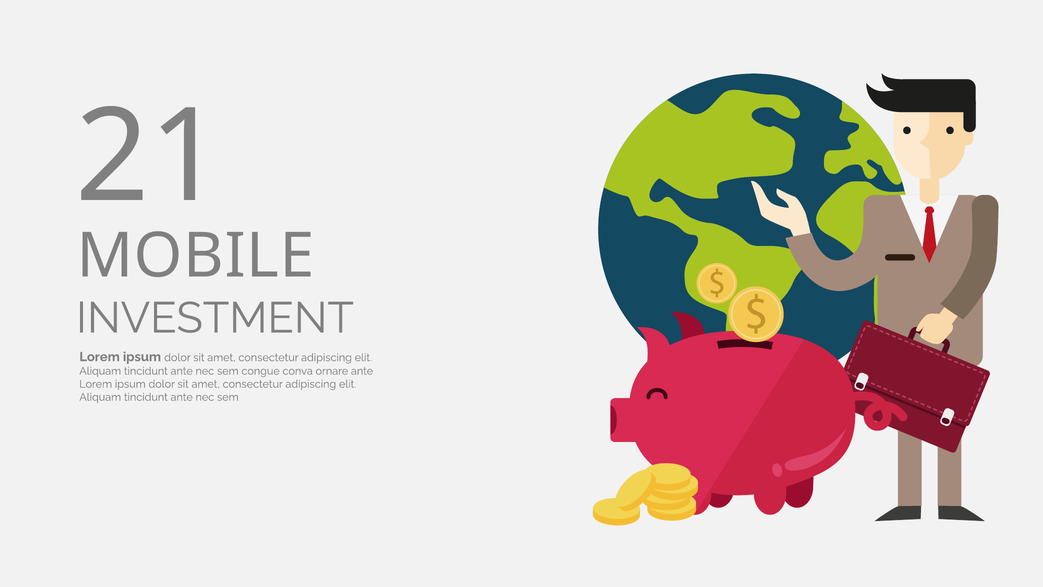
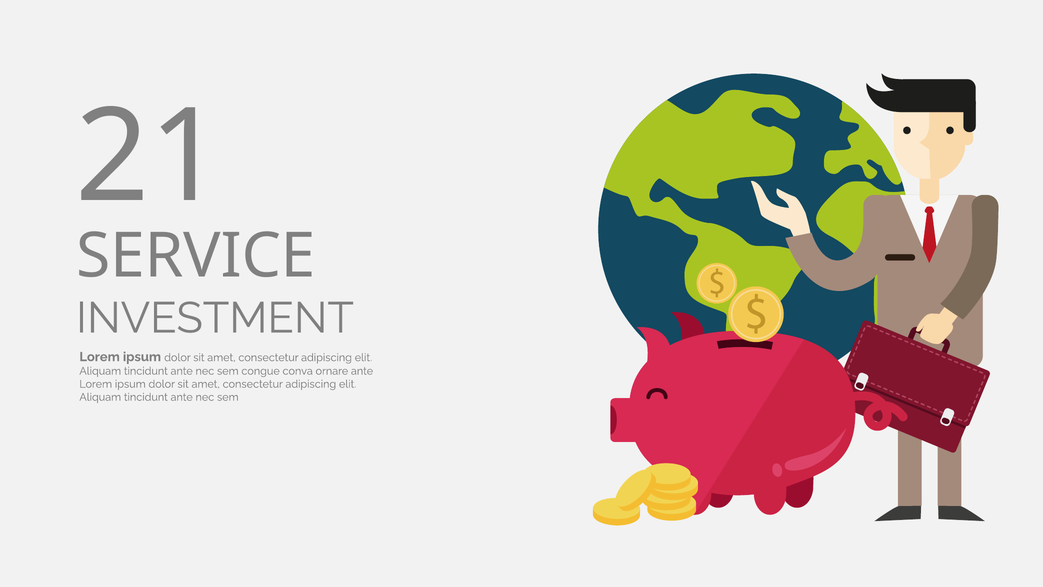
MOBILE: MOBILE -> SERVICE
